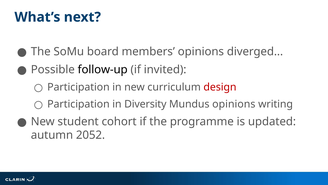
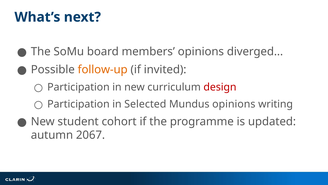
follow-up colour: black -> orange
Diversity: Diversity -> Selected
2052: 2052 -> 2067
